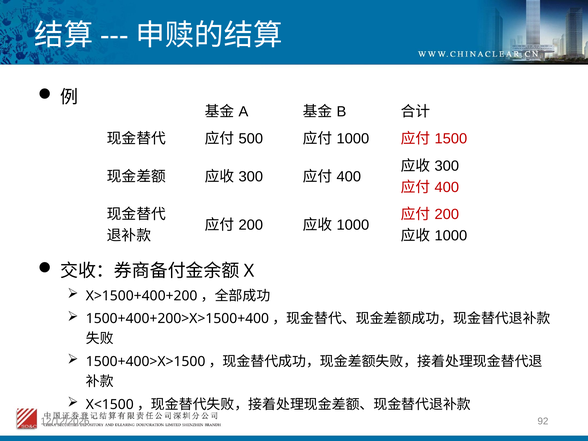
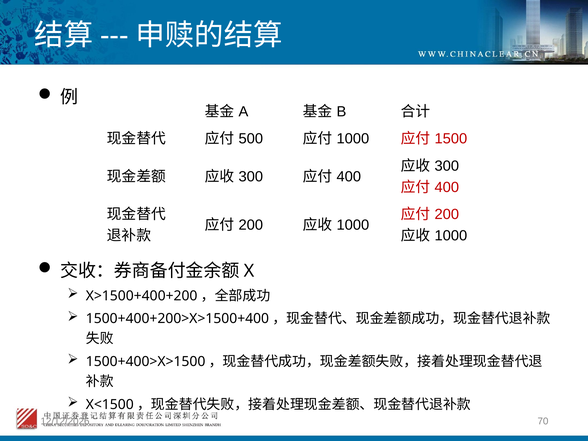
92: 92 -> 70
